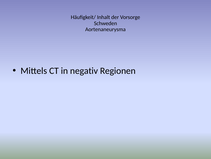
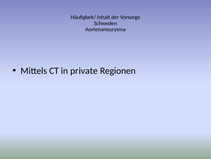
negativ: negativ -> private
